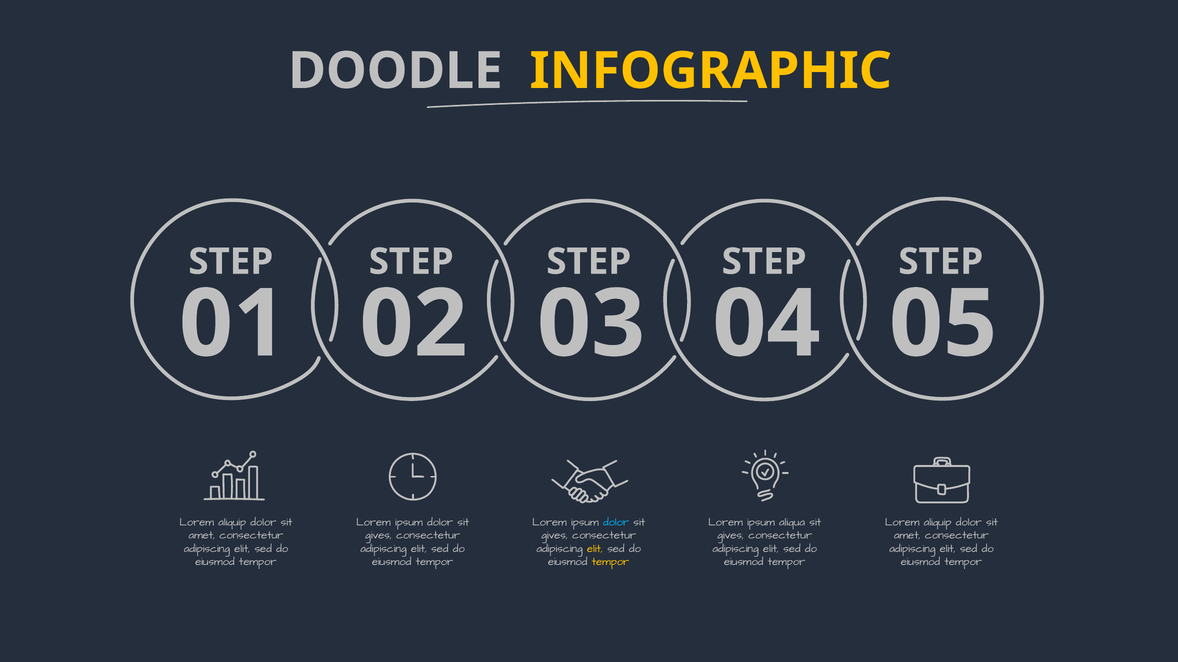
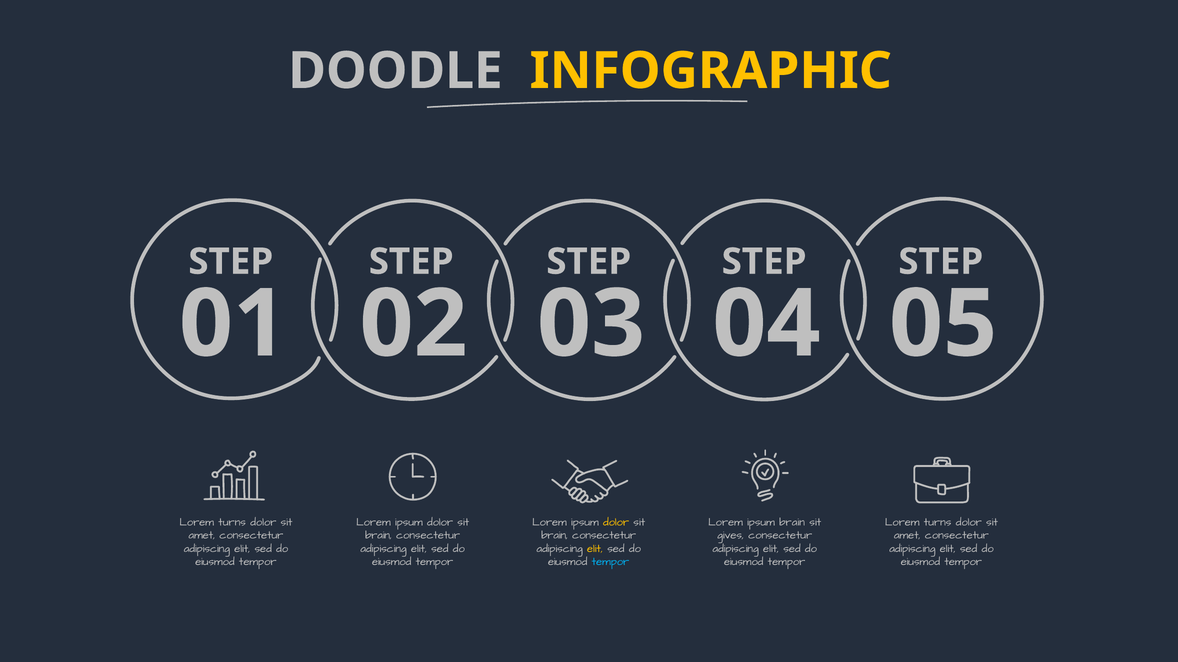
aliquip at (232, 522): aliquip -> turns
dolor at (616, 522) colour: light blue -> yellow
ipsum aliqua: aliqua -> brain
aliquip at (938, 522): aliquip -> turns
gives at (379, 536): gives -> brain
gives at (555, 536): gives -> brain
tempor at (610, 562) colour: yellow -> light blue
